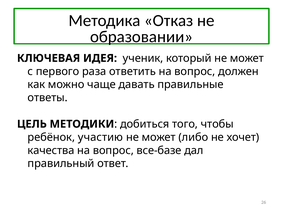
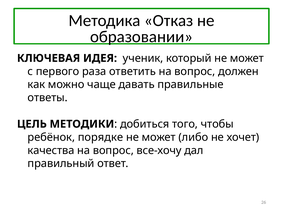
участию: участию -> порядке
все-базе: все-базе -> все-хочу
